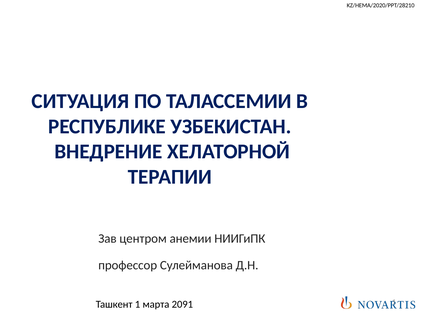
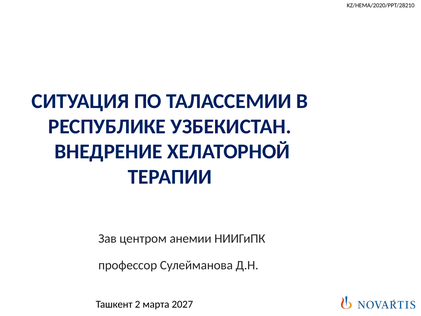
Ташкент 1: 1 -> 2
2091: 2091 -> 2027
